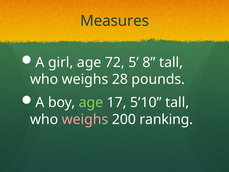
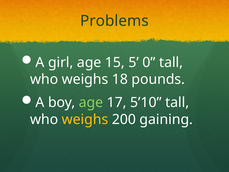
Measures: Measures -> Problems
72: 72 -> 15
8: 8 -> 0
28: 28 -> 18
weighs at (85, 119) colour: pink -> yellow
ranking: ranking -> gaining
